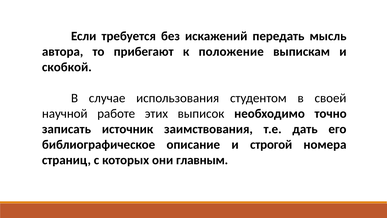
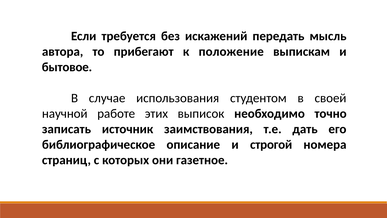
скобкой: скобкой -> бытовое
главным: главным -> газетное
